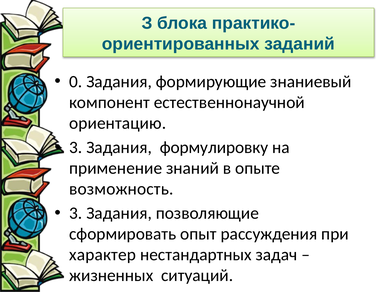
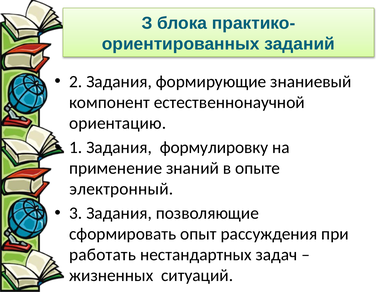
0: 0 -> 2
3 at (76, 148): 3 -> 1
возможность: возможность -> электронный
характер: характер -> работать
